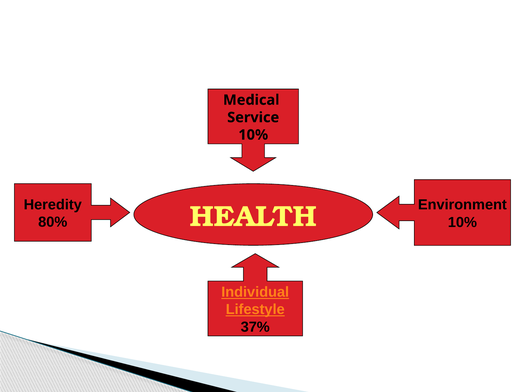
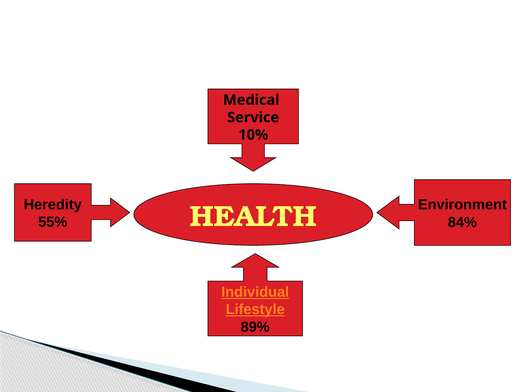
80%: 80% -> 55%
10% at (462, 222): 10% -> 84%
37%: 37% -> 89%
